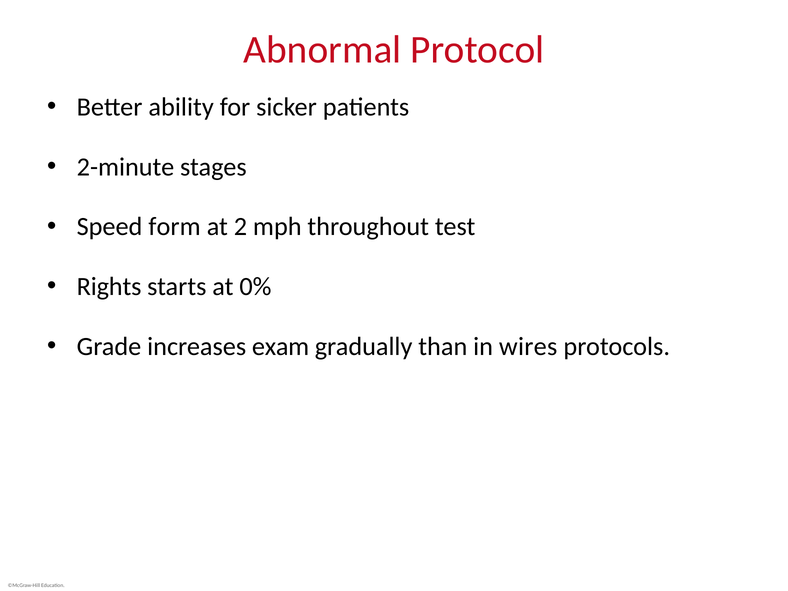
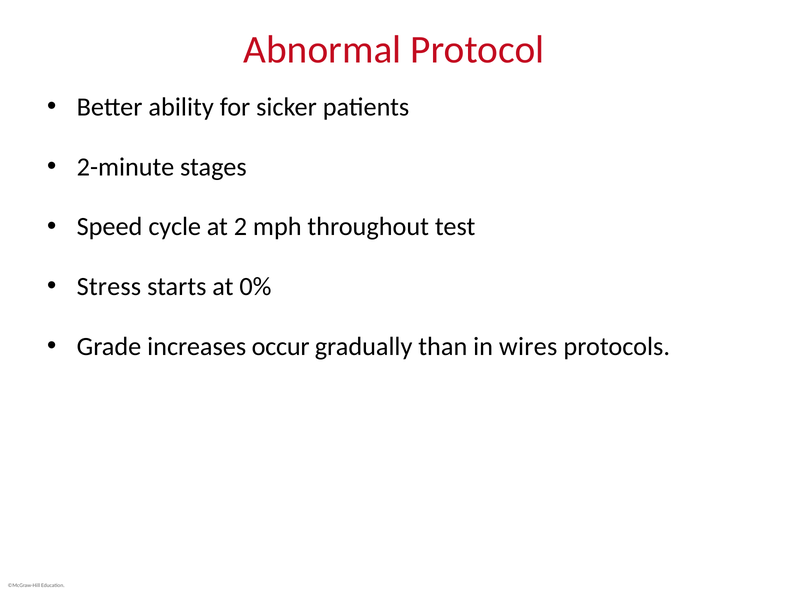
form: form -> cycle
Rights: Rights -> Stress
exam: exam -> occur
